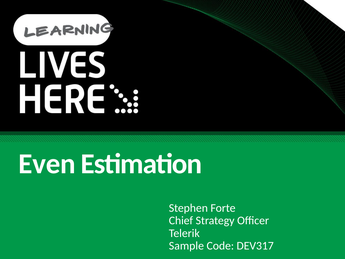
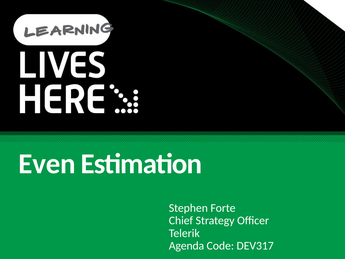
Sample: Sample -> Agenda
